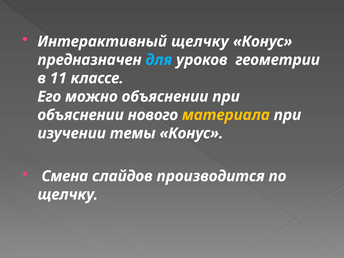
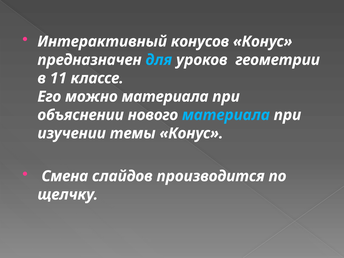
Интерактивный щелчку: щелчку -> конусов
можно объяснении: объяснении -> материала
материала at (226, 115) colour: yellow -> light blue
